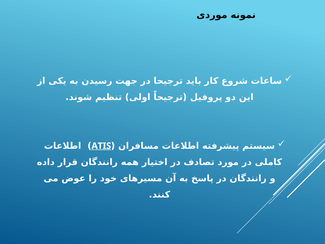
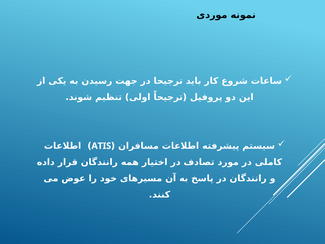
ATIS underline: present -> none
